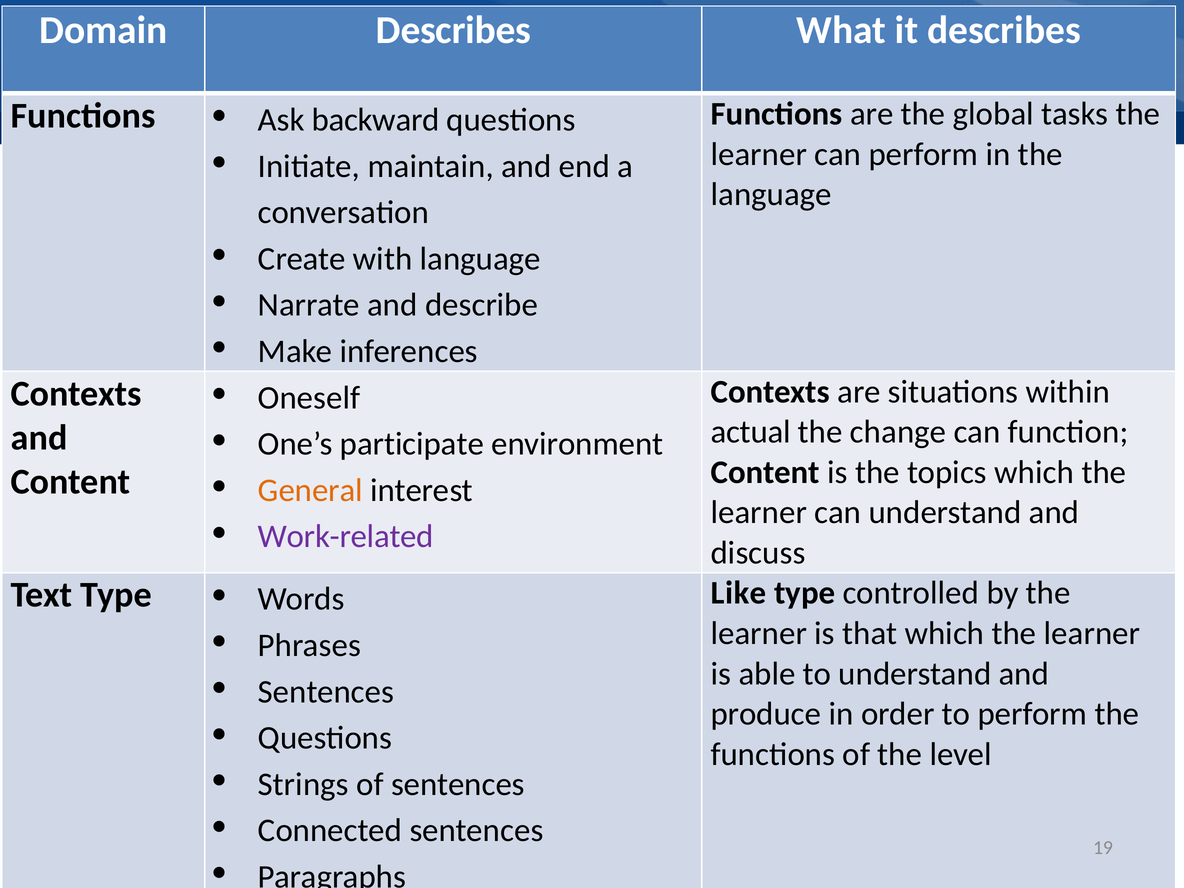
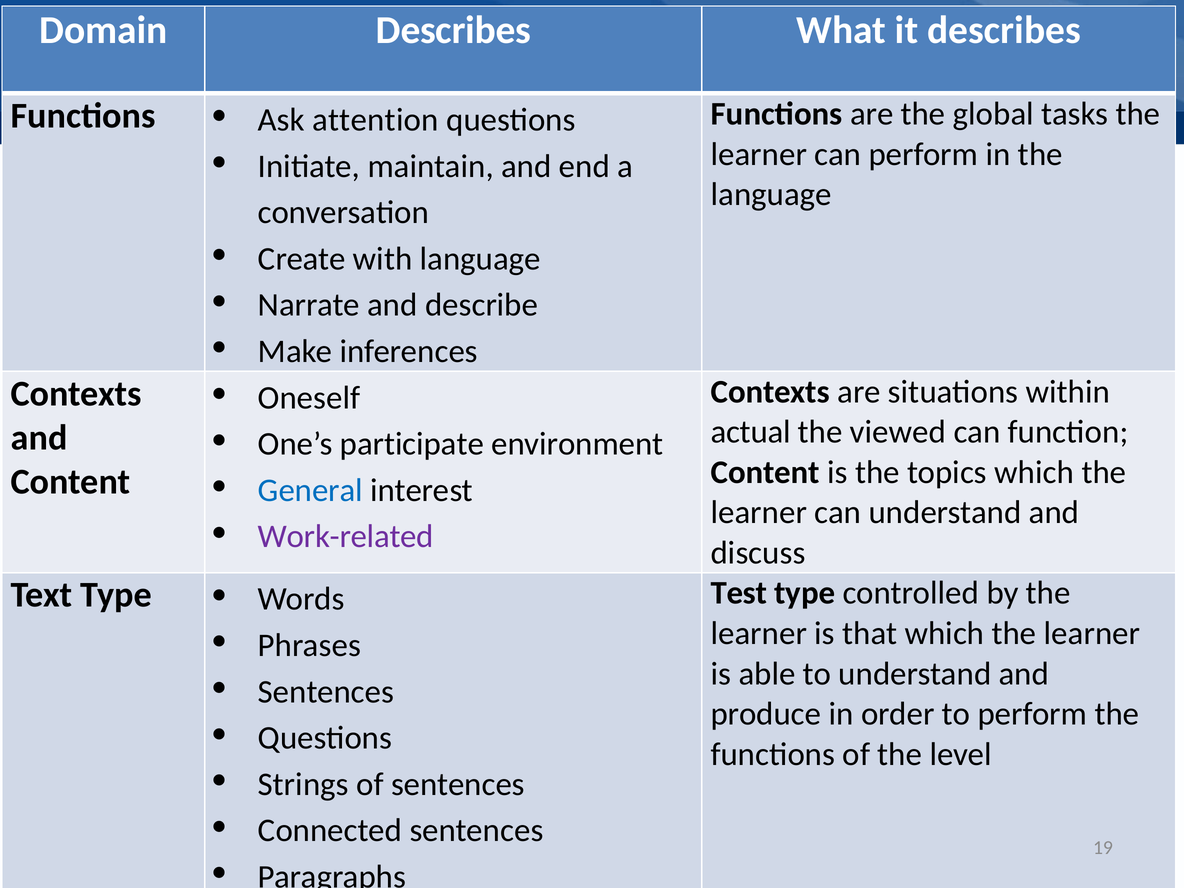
backward: backward -> attention
change: change -> viewed
General colour: orange -> blue
Like: Like -> Test
